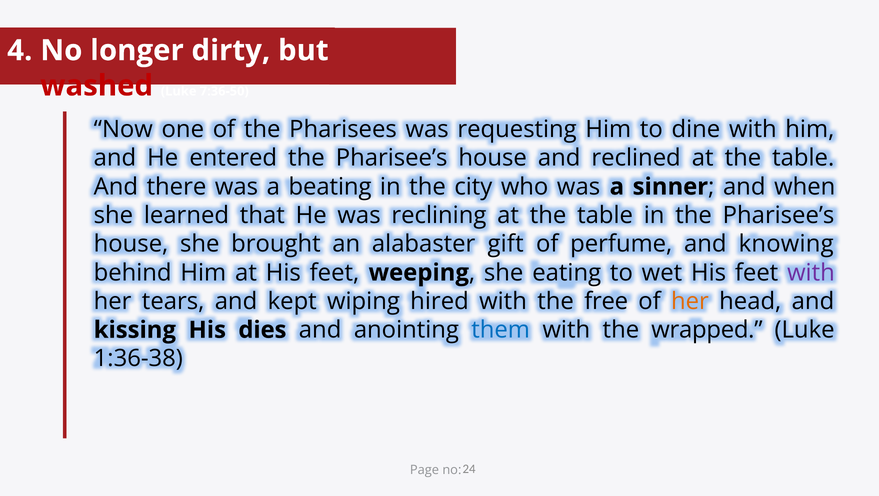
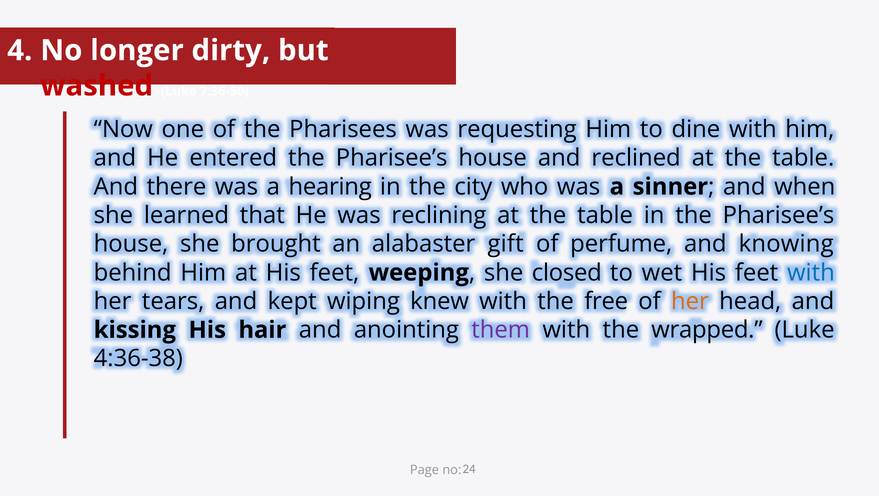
beating: beating -> hearing
eating: eating -> closed
with at (811, 272) colour: purple -> blue
hired: hired -> knew
dies: dies -> hair
them colour: blue -> purple
1:36-38: 1:36-38 -> 4:36-38
